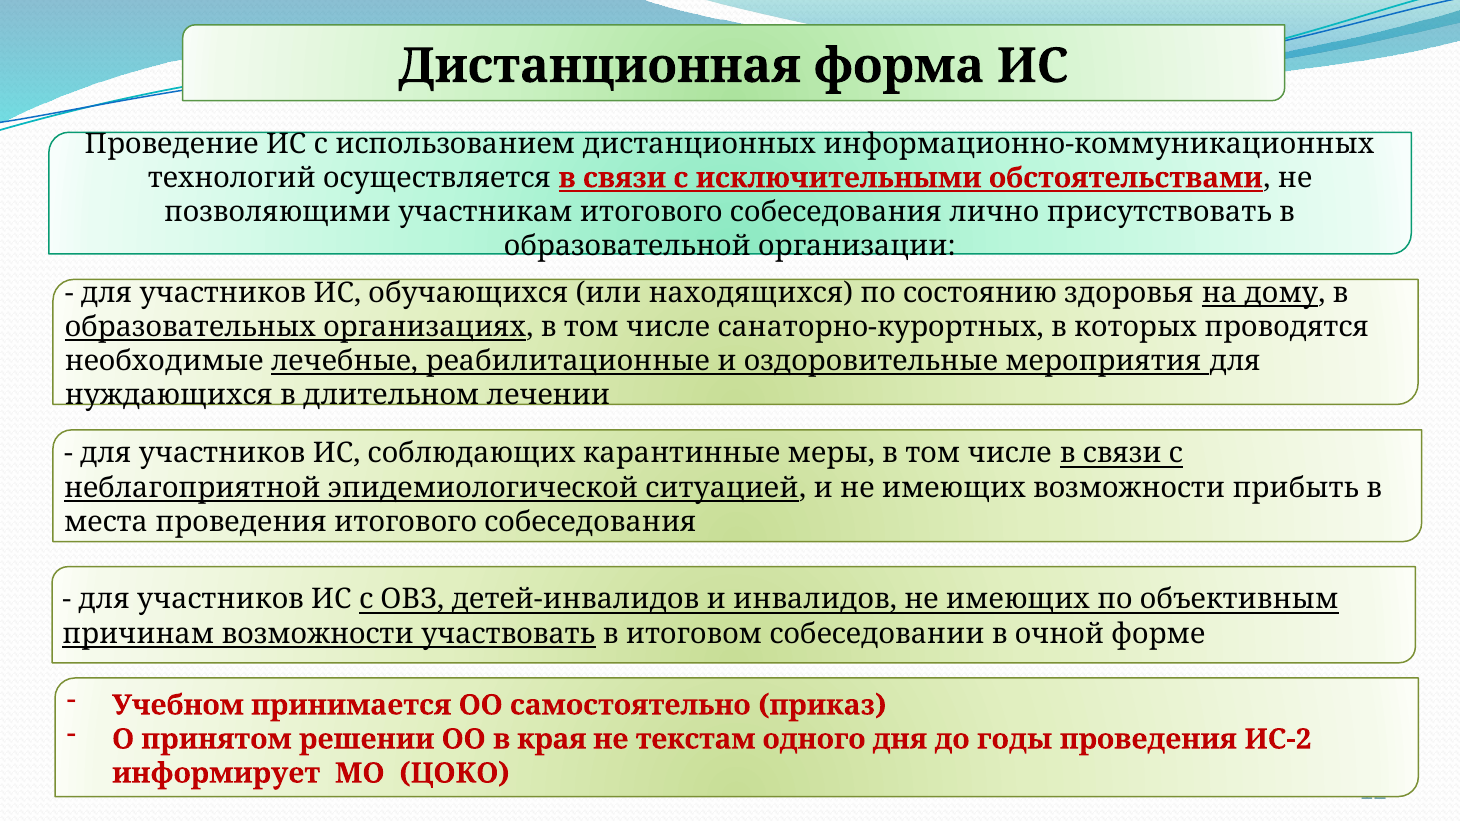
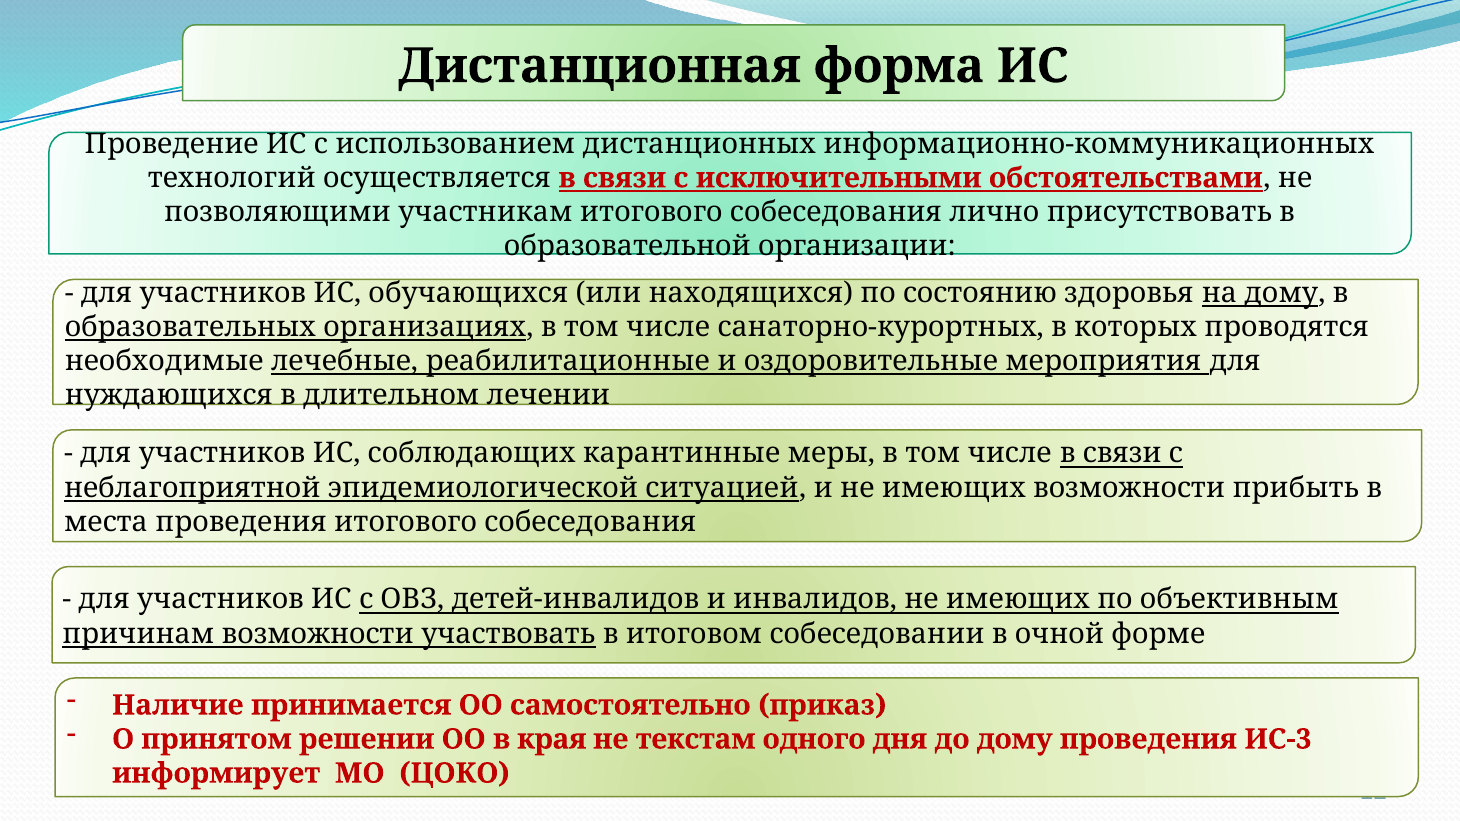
Учебном: Учебном -> Наличие
до годы: годы -> дому
ИС-2: ИС-2 -> ИС-3
